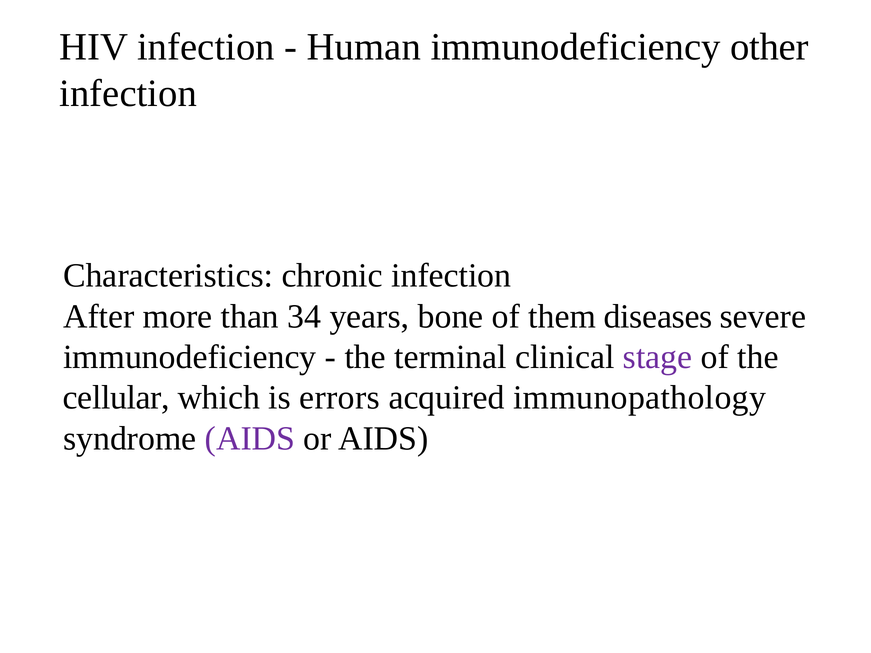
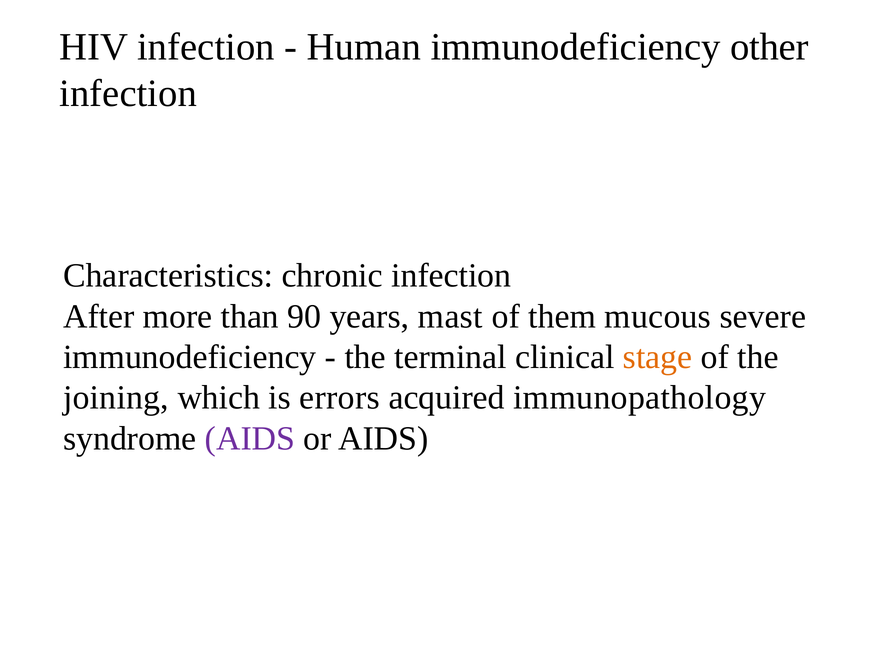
34: 34 -> 90
bone: bone -> mast
diseases: diseases -> mucous
stage colour: purple -> orange
cellular: cellular -> joining
